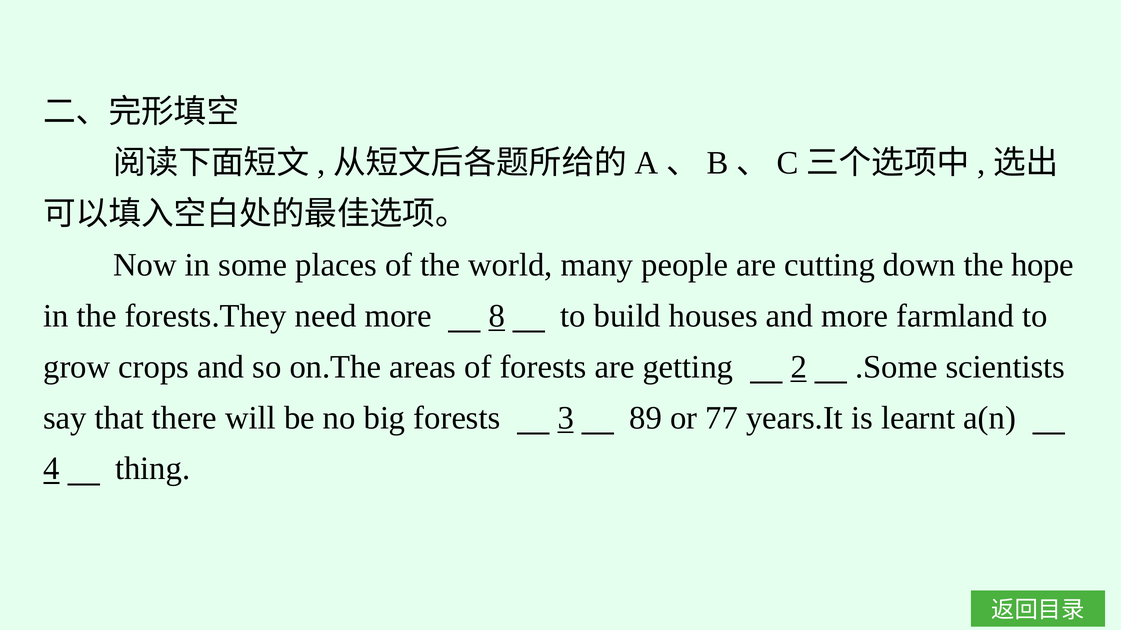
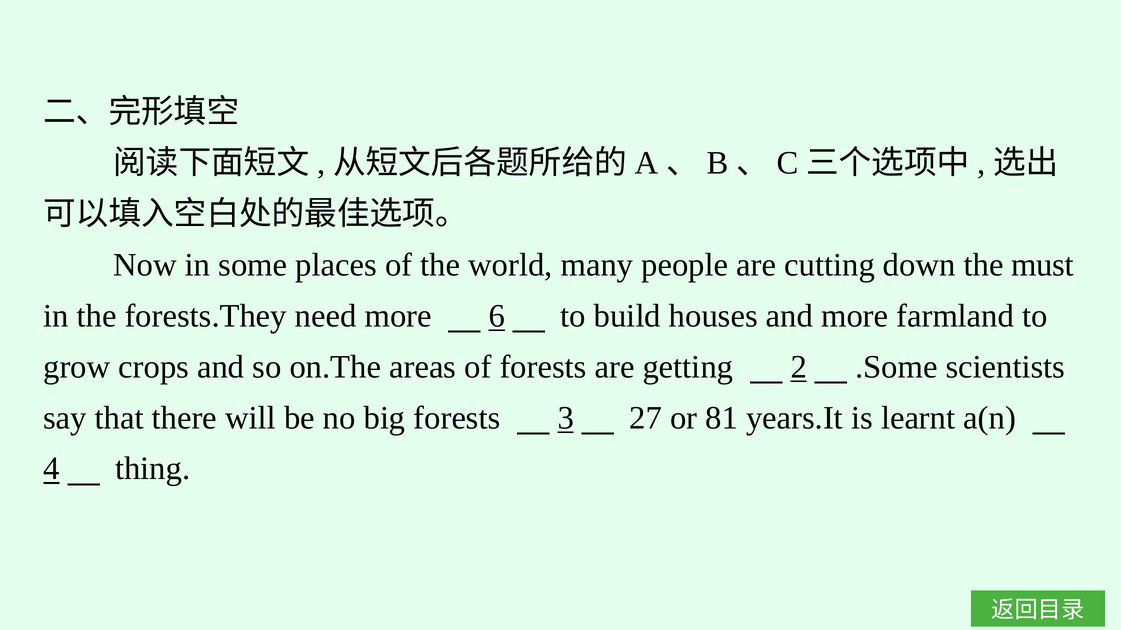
hope: hope -> must
8: 8 -> 6
89: 89 -> 27
77: 77 -> 81
